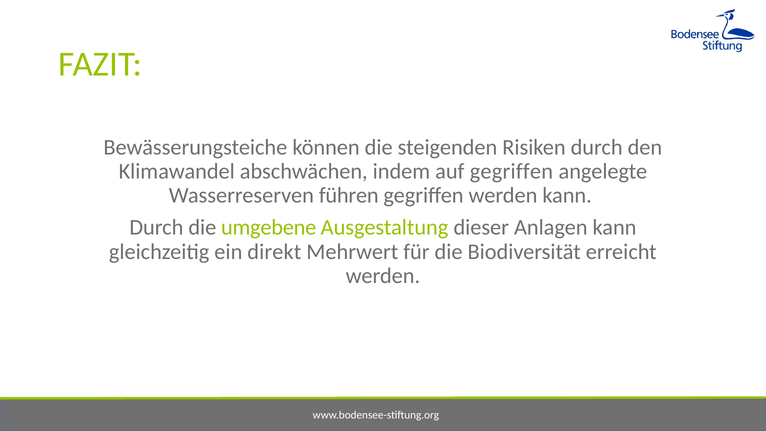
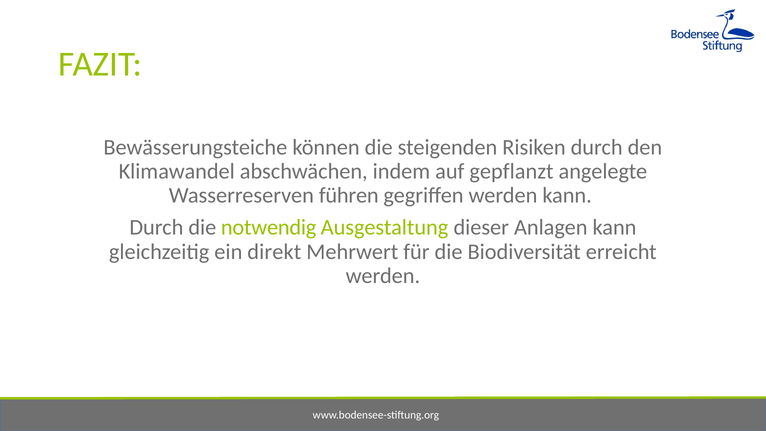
auf gegriffen: gegriffen -> gepflanzt
umgebene: umgebene -> notwendig
